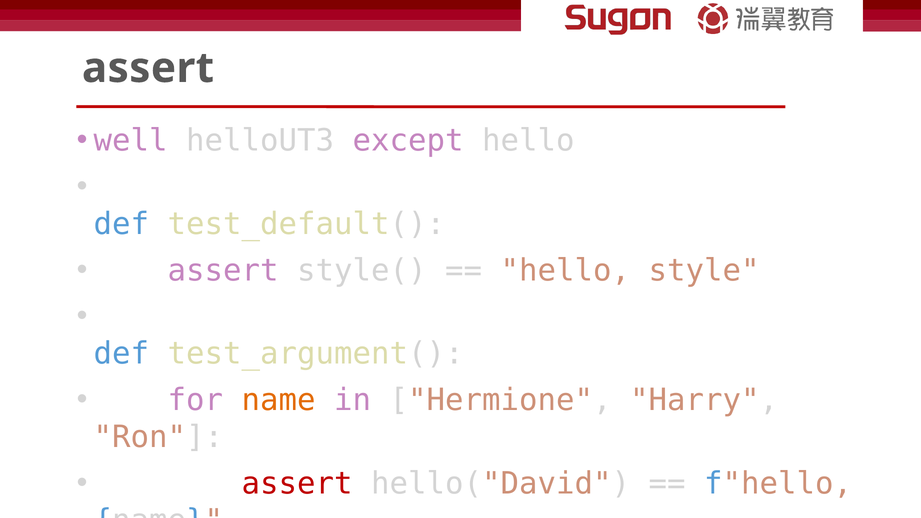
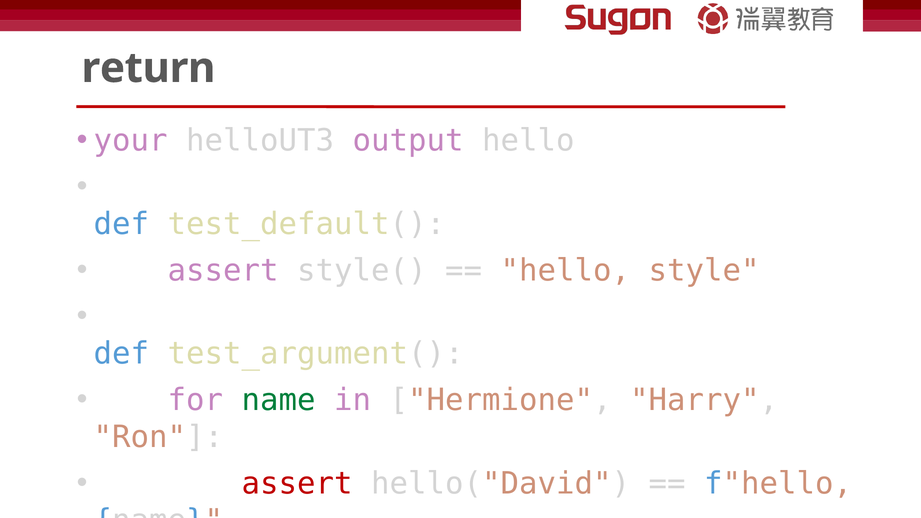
assert at (148, 68): assert -> return
well: well -> your
except: except -> output
name at (279, 400) colour: orange -> green
